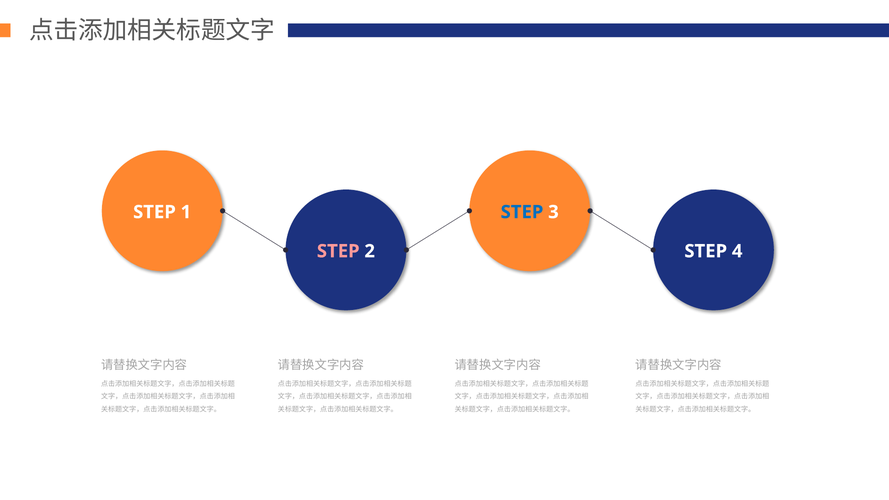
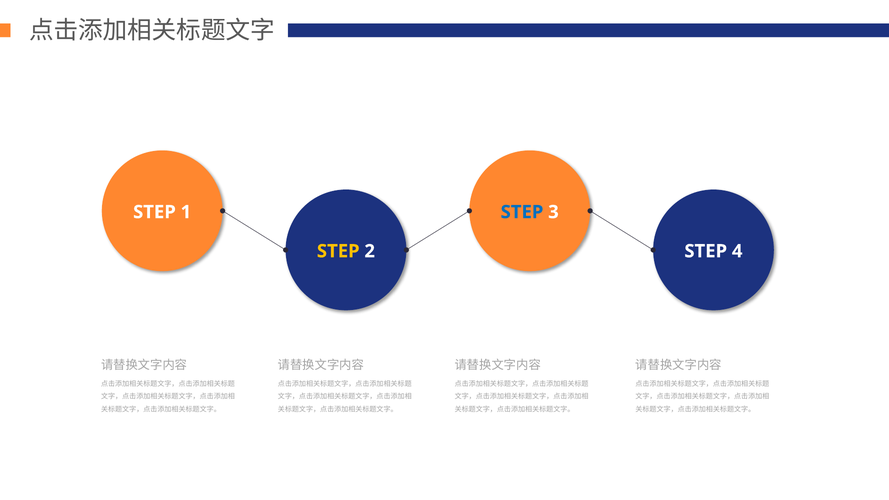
STEP at (338, 251) colour: pink -> yellow
